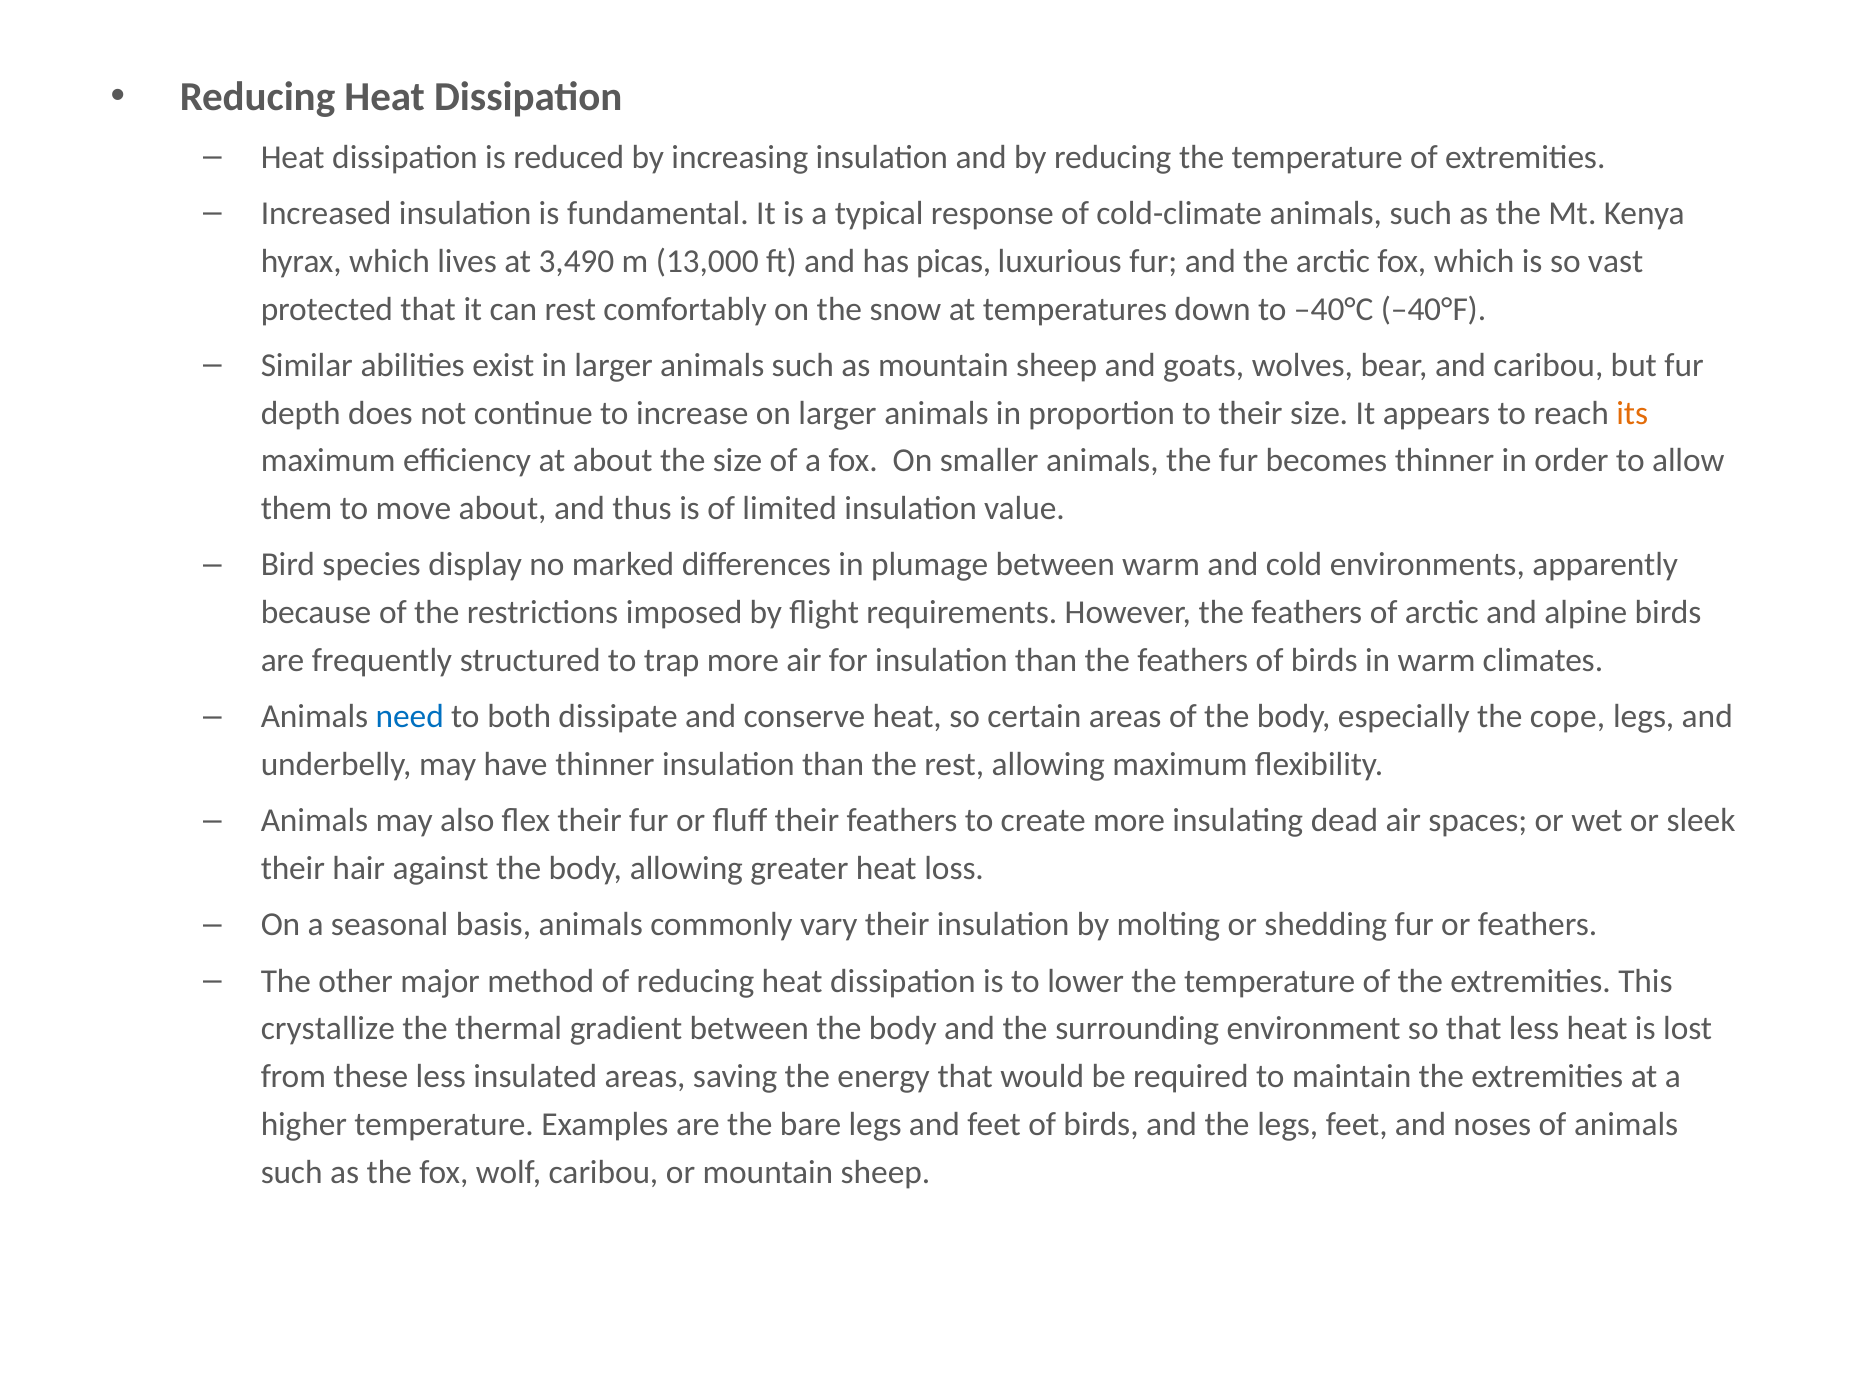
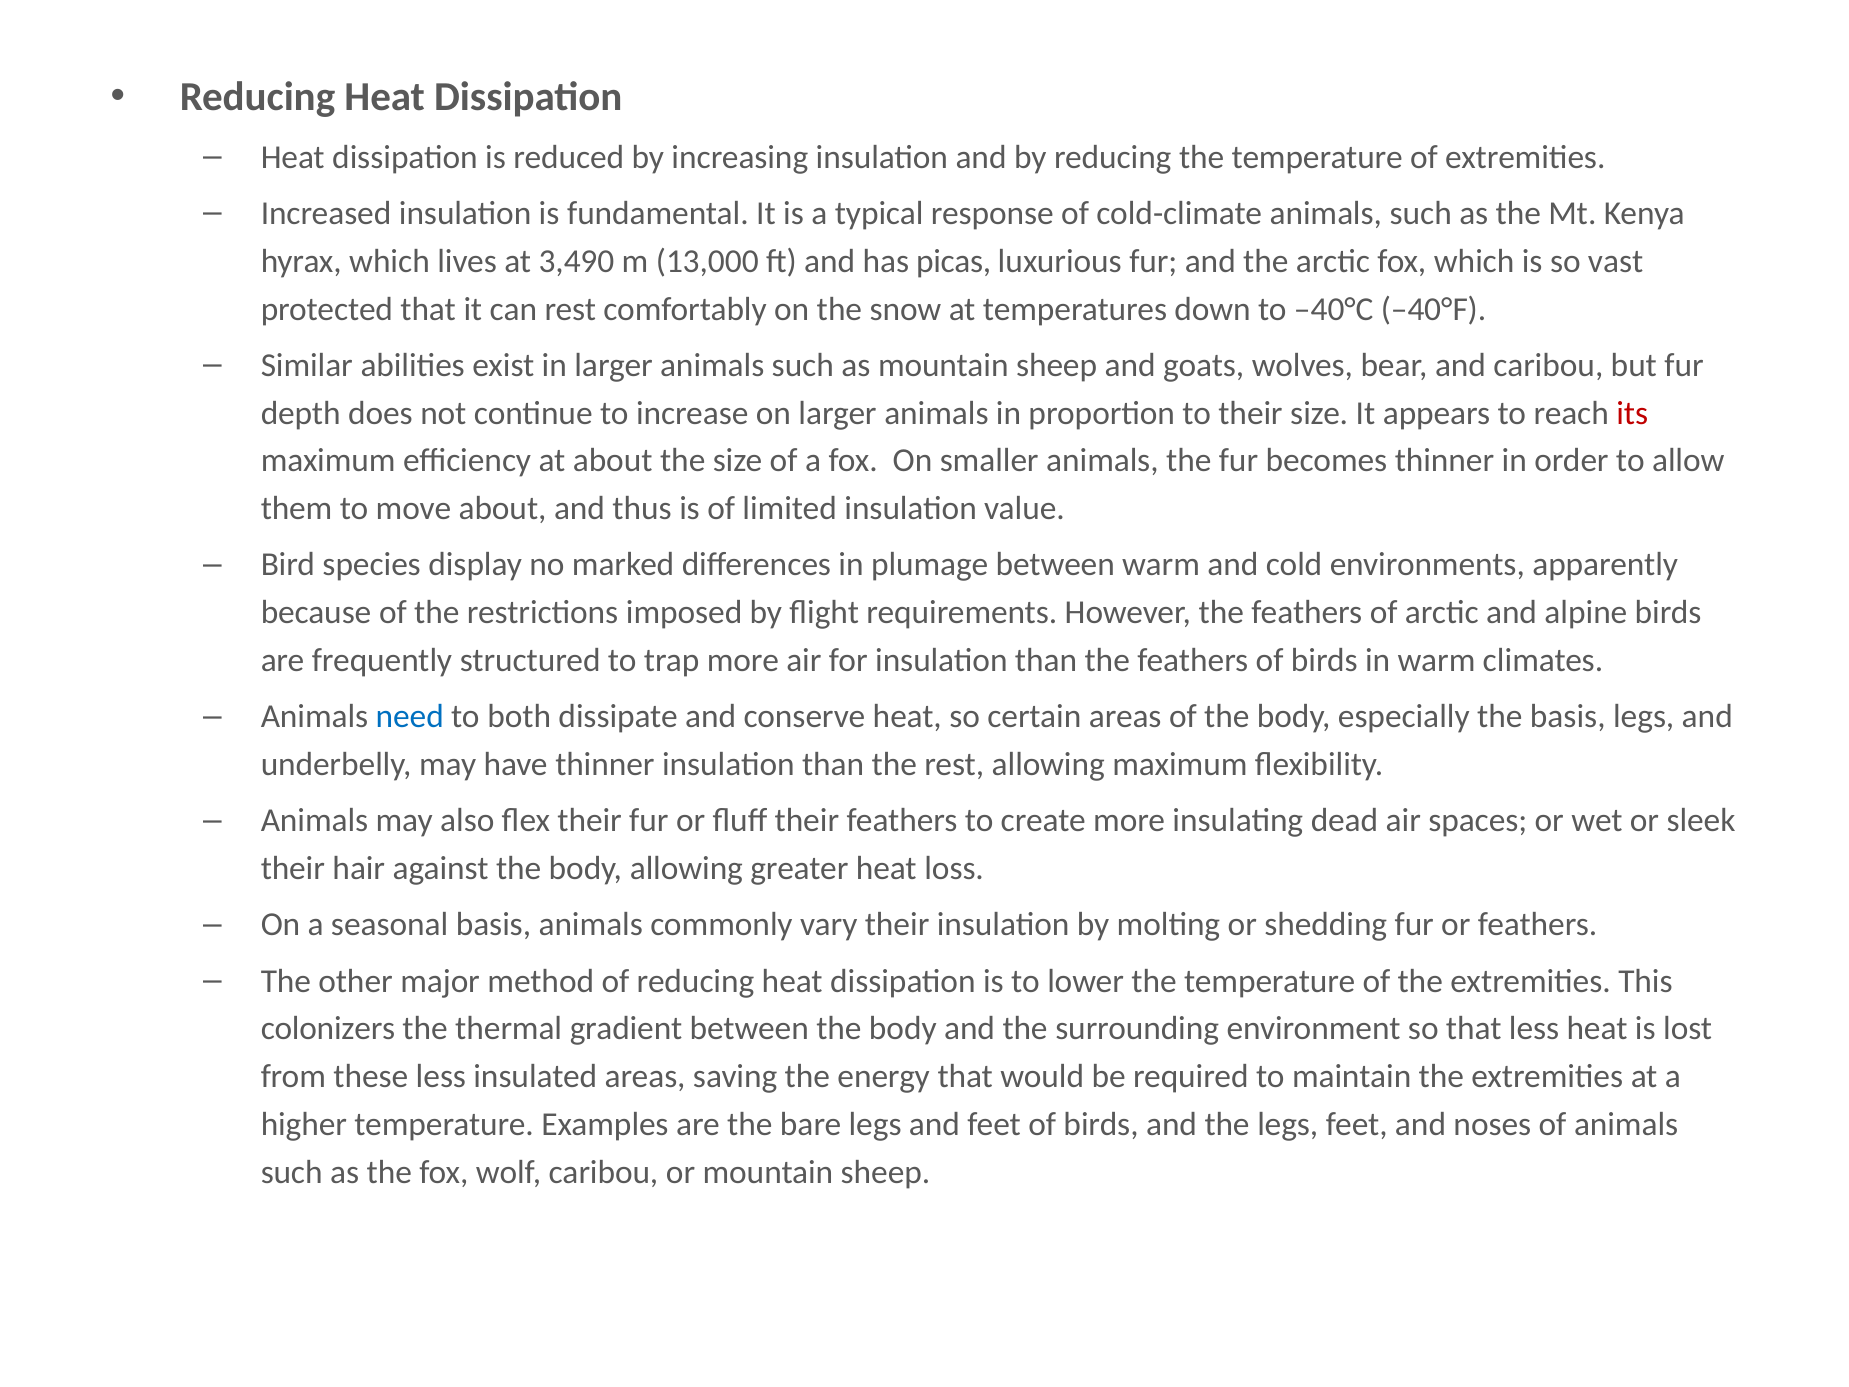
its colour: orange -> red
the cope: cope -> basis
crystallize: crystallize -> colonizers
